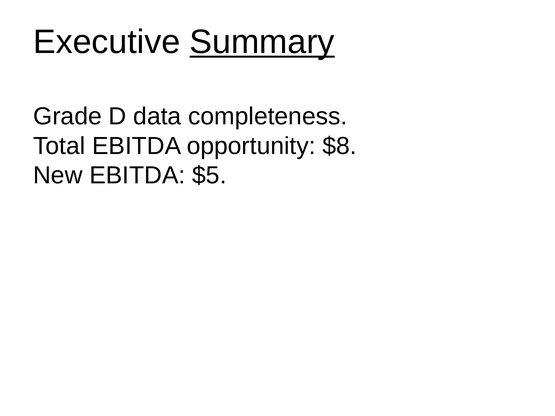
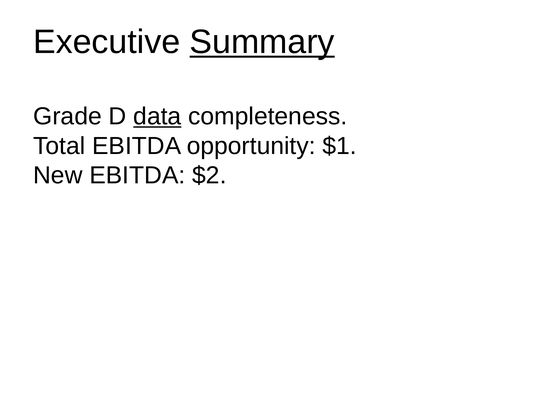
data underline: none -> present
$8: $8 -> $1
$5: $5 -> $2
